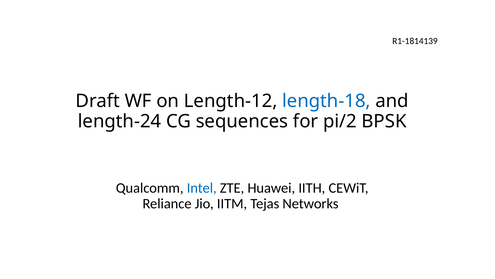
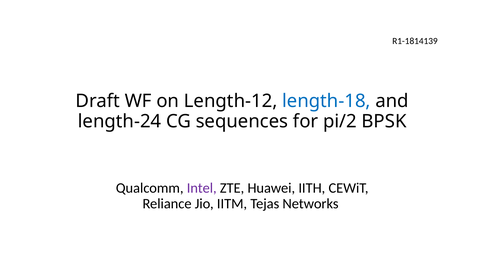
Intel colour: blue -> purple
